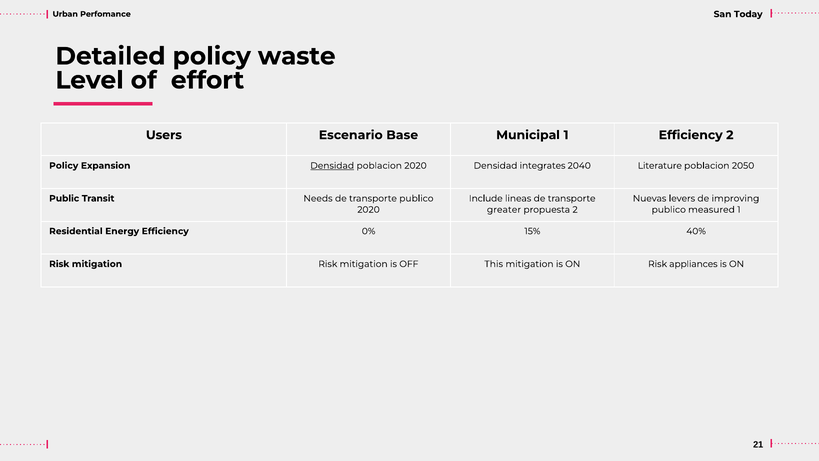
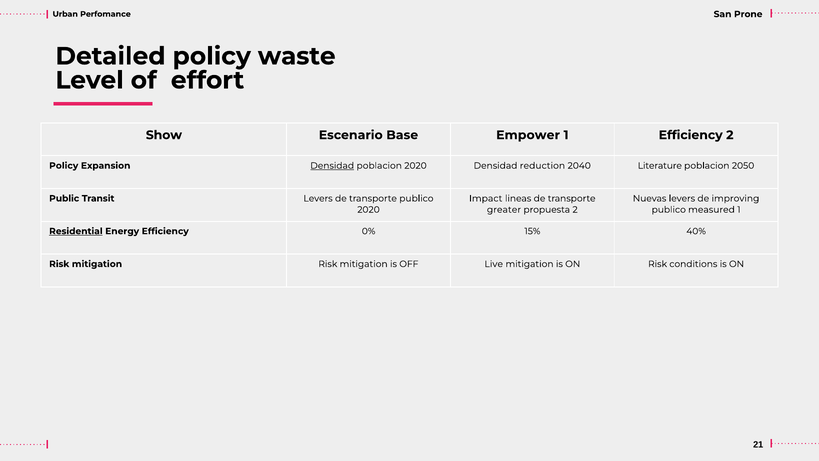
Today: Today -> Prone
Users: Users -> Show
Municipal: Municipal -> Empower
integrates: integrates -> reduction
Transit Needs: Needs -> Levers
Include: Include -> Impact
Residential underline: none -> present
This: This -> Live
appliances: appliances -> conditions
